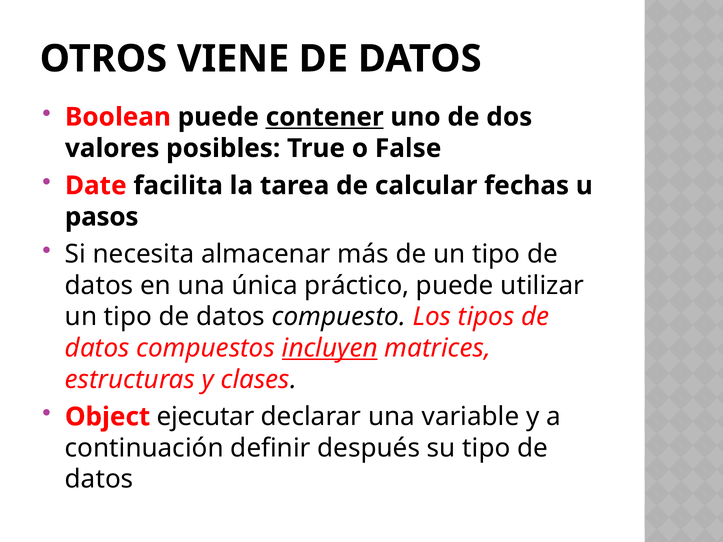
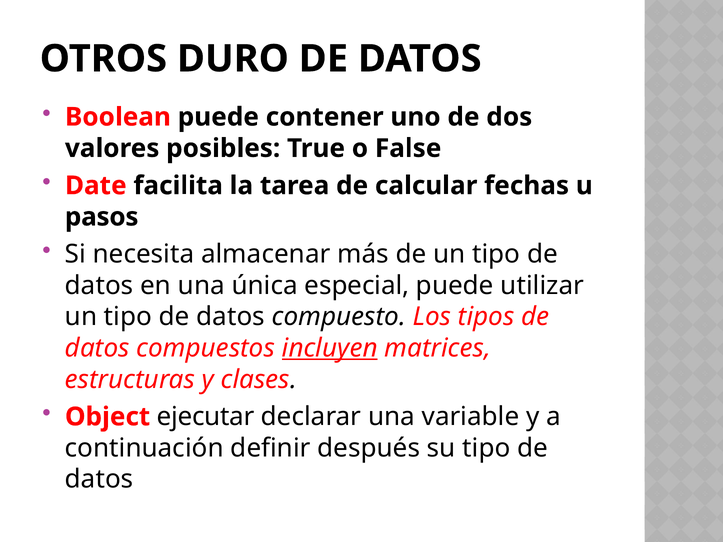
VIENE: VIENE -> DURO
contener underline: present -> none
práctico: práctico -> especial
